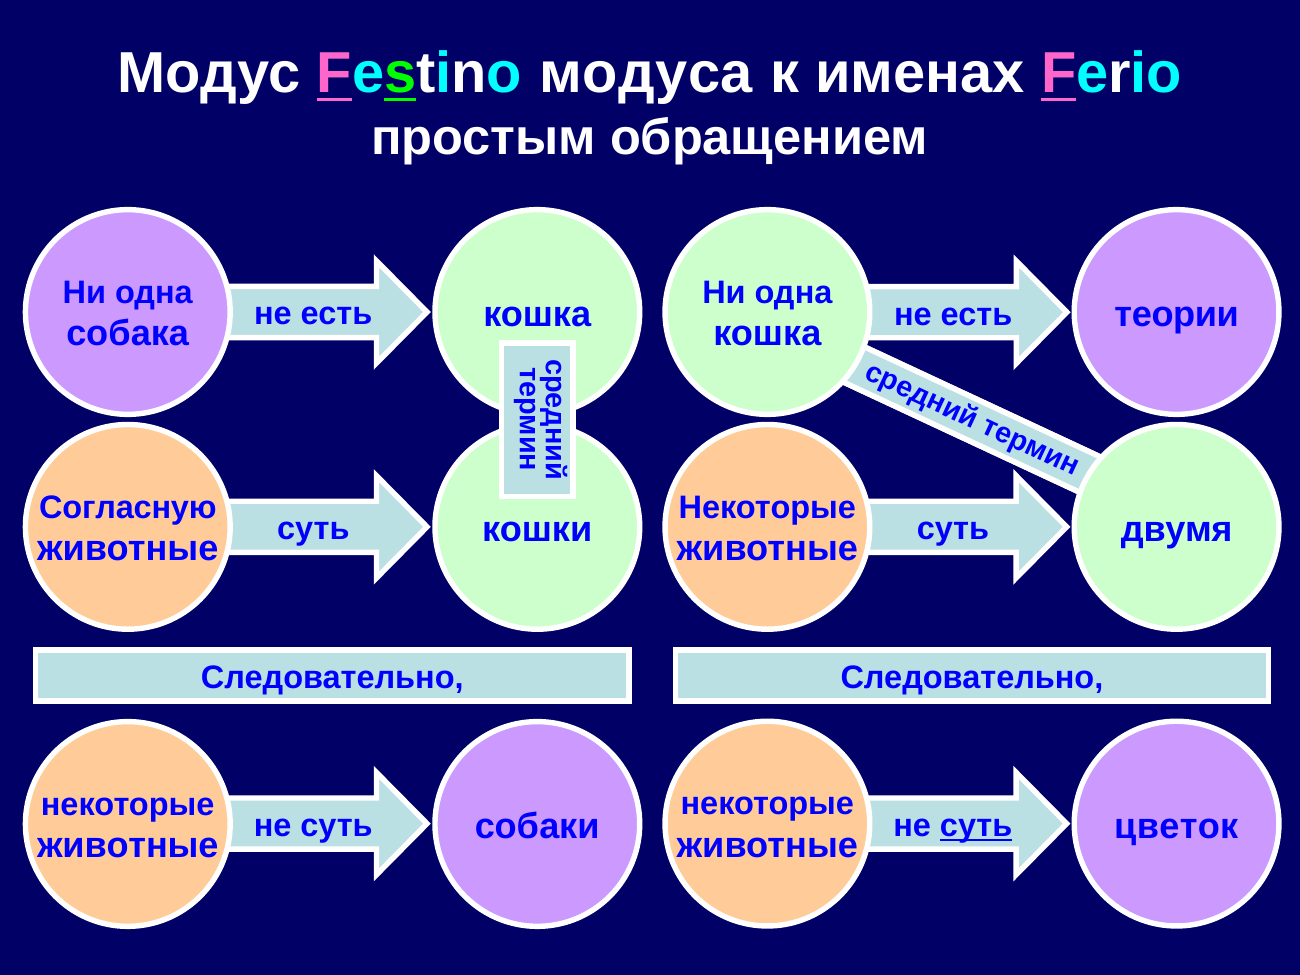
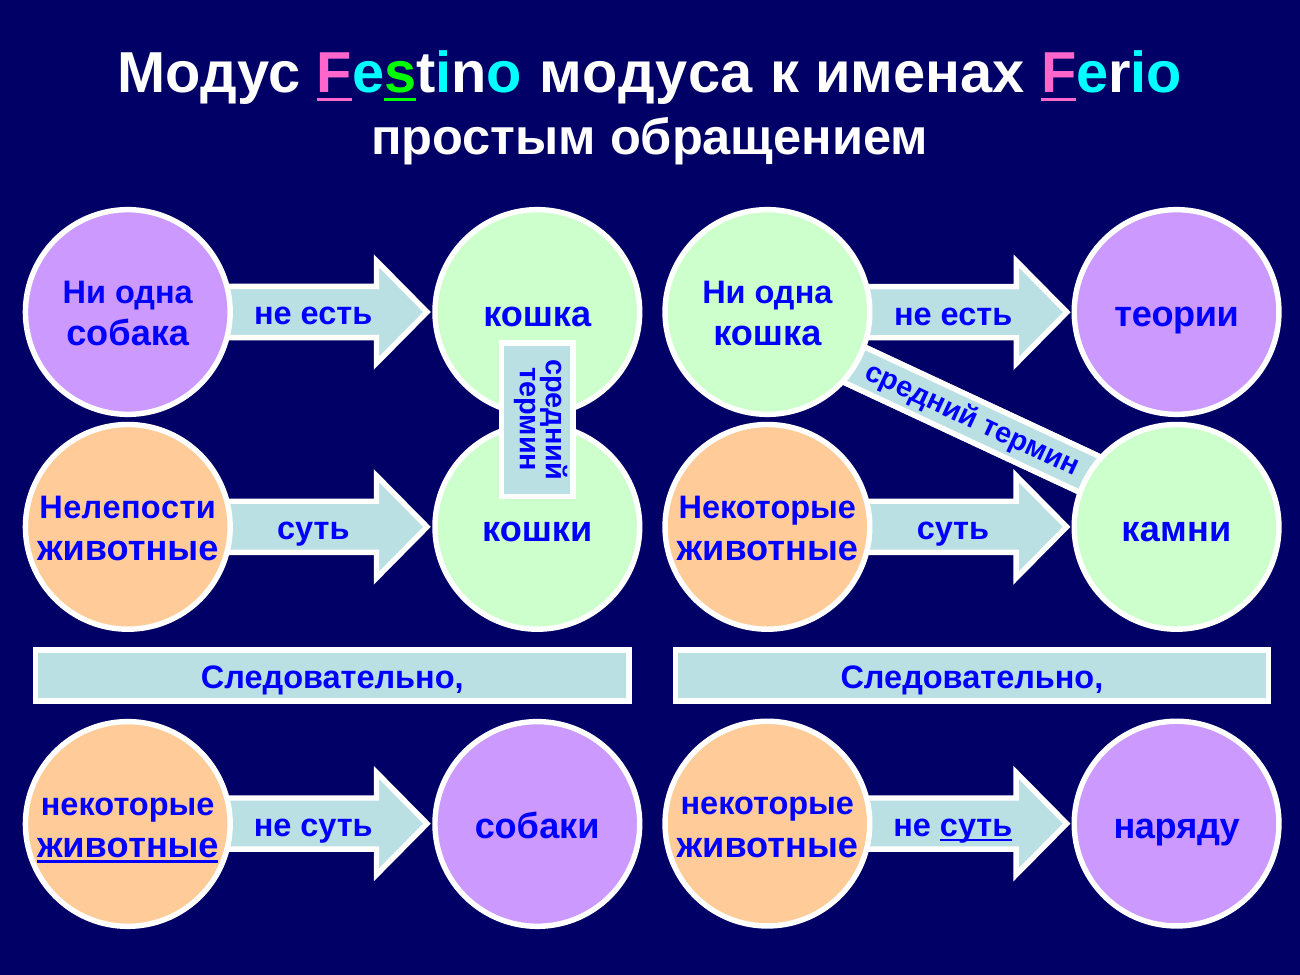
Согласную: Согласную -> Нелепости
двумя: двумя -> камни
цветок: цветок -> наряду
животные at (128, 846) underline: none -> present
